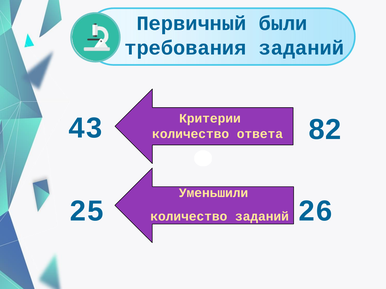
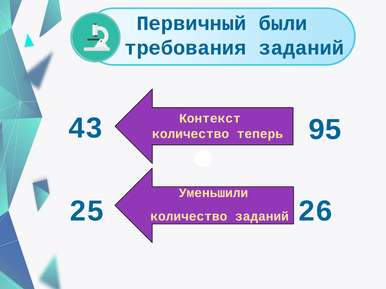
Критерии: Критерии -> Контекст
82: 82 -> 95
ответа: ответа -> теперь
